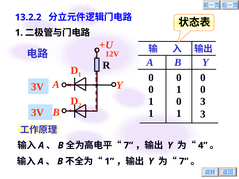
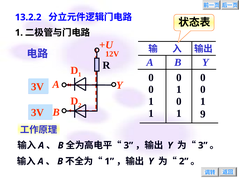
3 at (203, 102): 3 -> 1
1 1 3: 3 -> 9
7 at (128, 146): 7 -> 3
4 at (203, 146): 4 -> 3
7 at (184, 162): 7 -> 2
